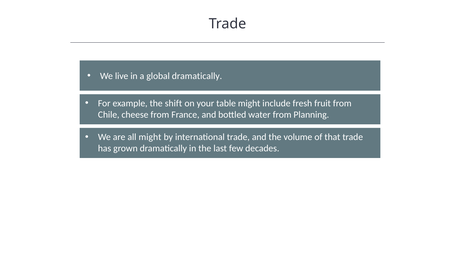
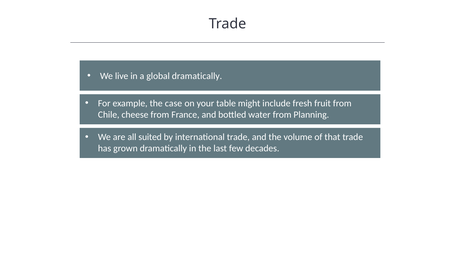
shift: shift -> case
all might: might -> suited
